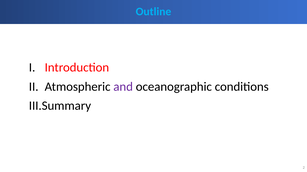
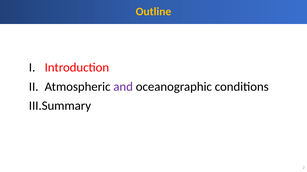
Outline colour: light blue -> yellow
